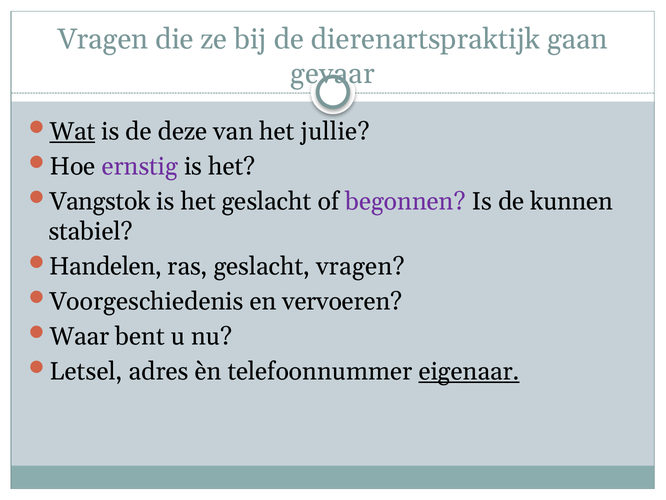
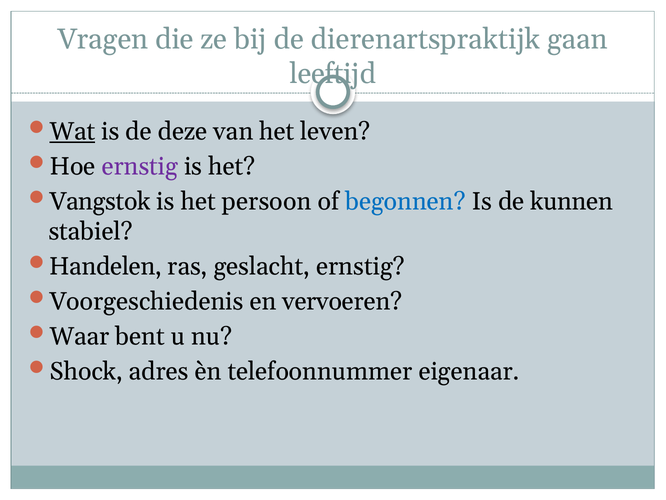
gevaar: gevaar -> leeftijd
jullie: jullie -> leven
het geslacht: geslacht -> persoon
begonnen colour: purple -> blue
geslacht vragen: vragen -> ernstig
Letsel: Letsel -> Shock
eigenaar underline: present -> none
